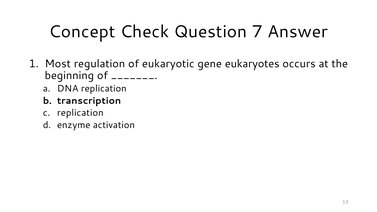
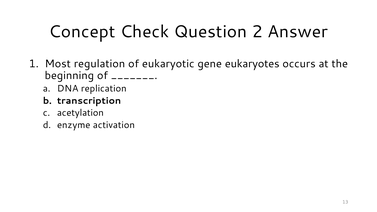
7: 7 -> 2
replication at (80, 113): replication -> acetylation
